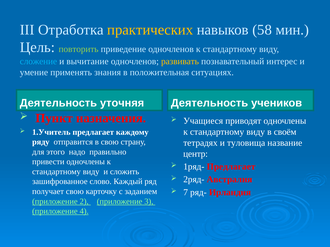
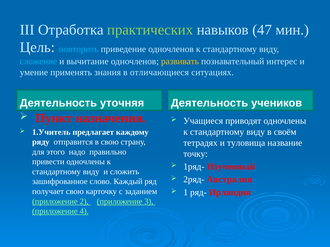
практических colour: yellow -> light green
58: 58 -> 47
повторить colour: light green -> light blue
положительная: положительная -> отличающиеся
центр: центр -> точку
1ряд- Предлагает: Предлагает -> Изученный
7: 7 -> 1
